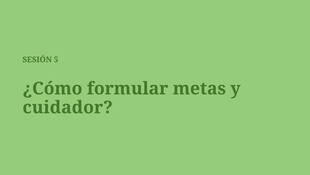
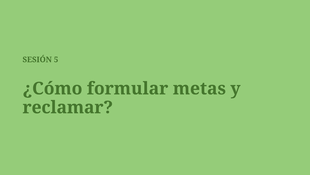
cuidador: cuidador -> reclamar
